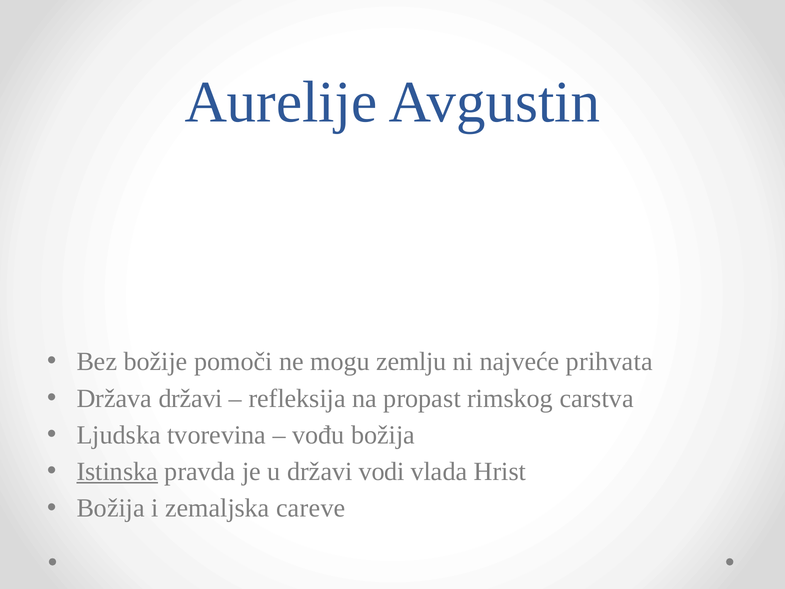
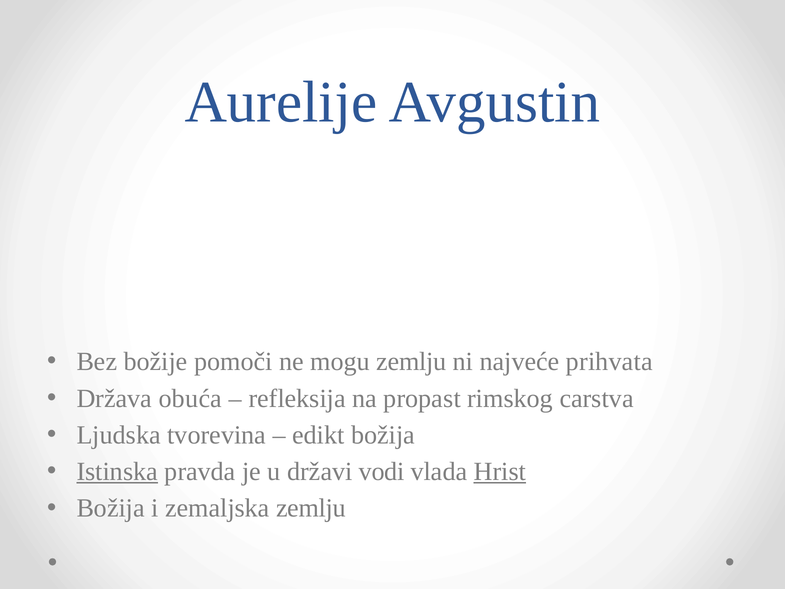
Država državi: državi -> obuća
vođu: vođu -> edikt
Hrist underline: none -> present
zemaljska careve: careve -> zemlju
